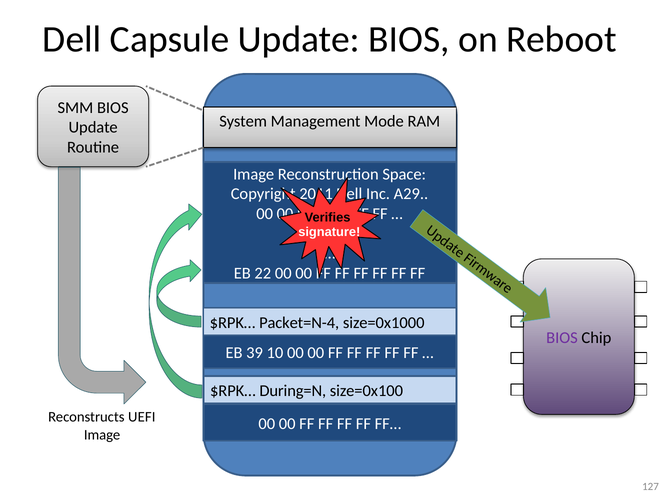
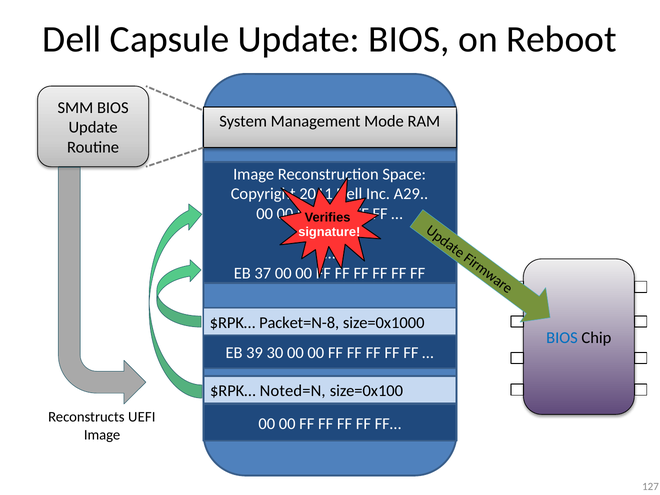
22: 22 -> 37
Packet=N-4: Packet=N-4 -> Packet=N-8
BIOS at (562, 338) colour: purple -> blue
10: 10 -> 30
During=N: During=N -> Noted=N
